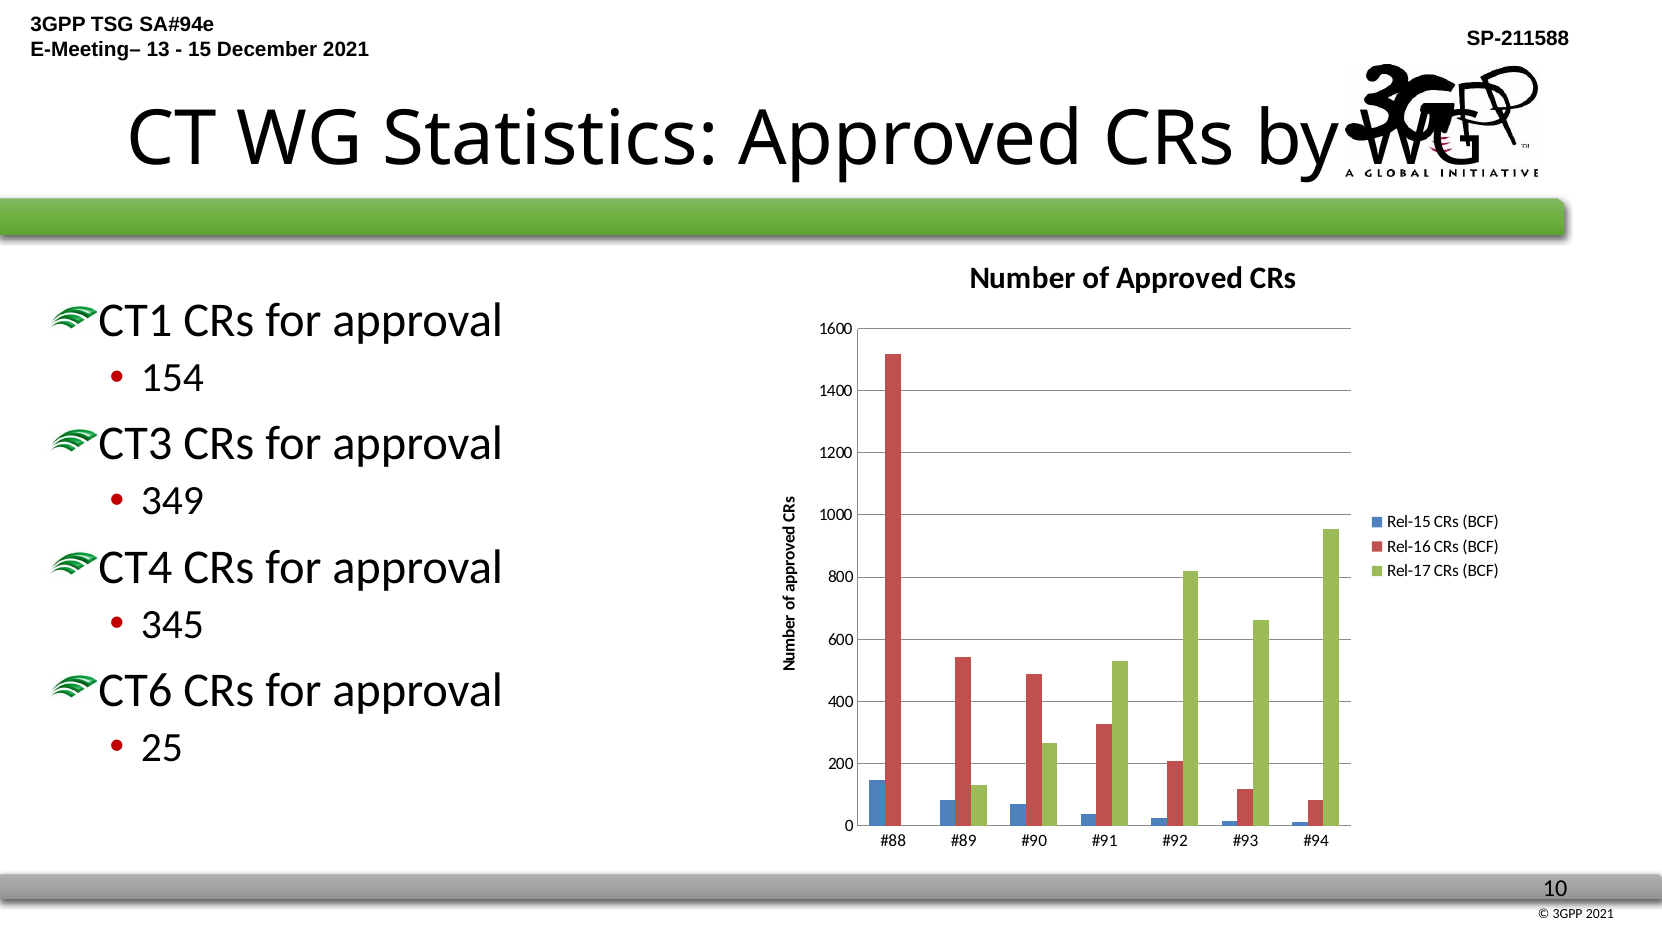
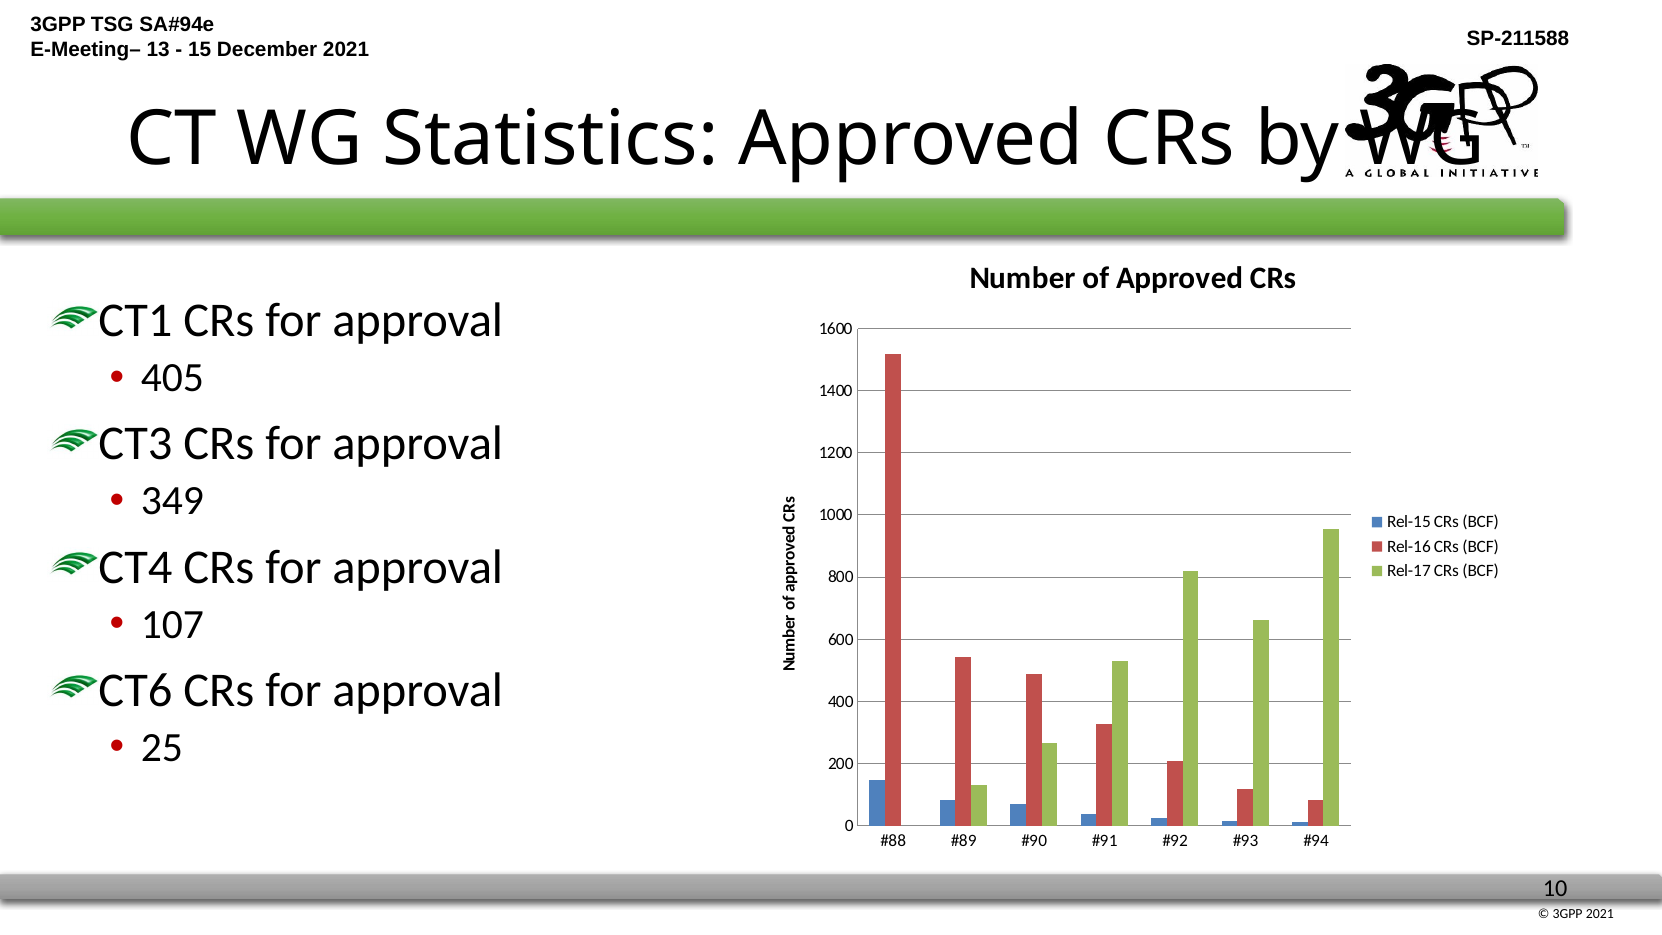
154: 154 -> 405
345: 345 -> 107
